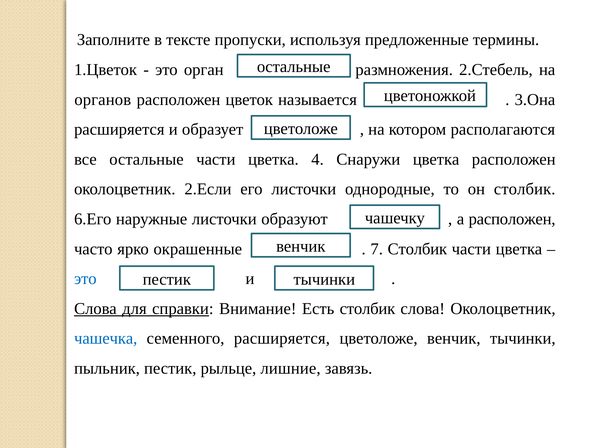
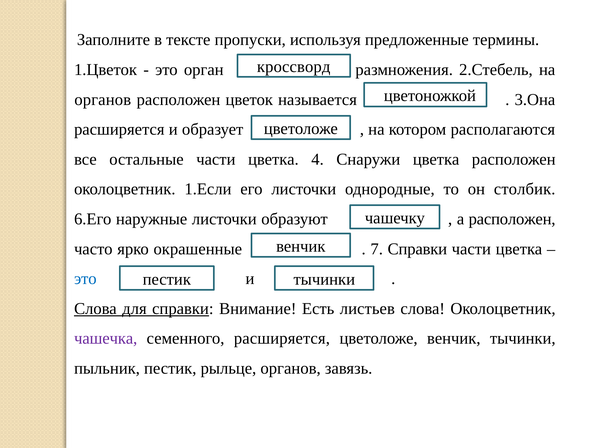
остальные at (294, 67): остальные -> кроссворд
2.Если: 2.Если -> 1.Если
7 Столбик: Столбик -> Справки
Есть столбик: столбик -> листьев
чашечка colour: blue -> purple
рыльце лишние: лишние -> органов
